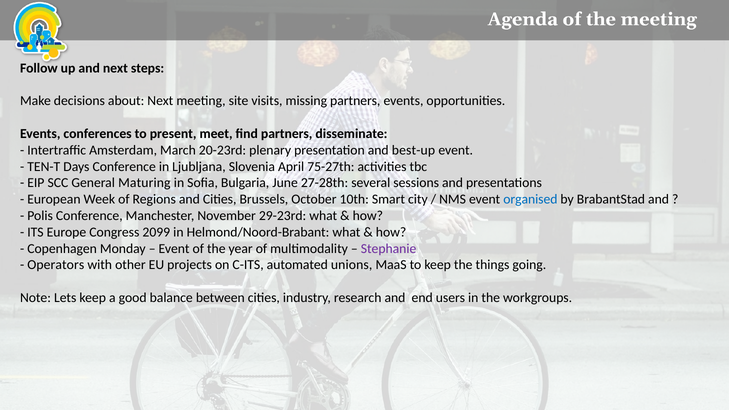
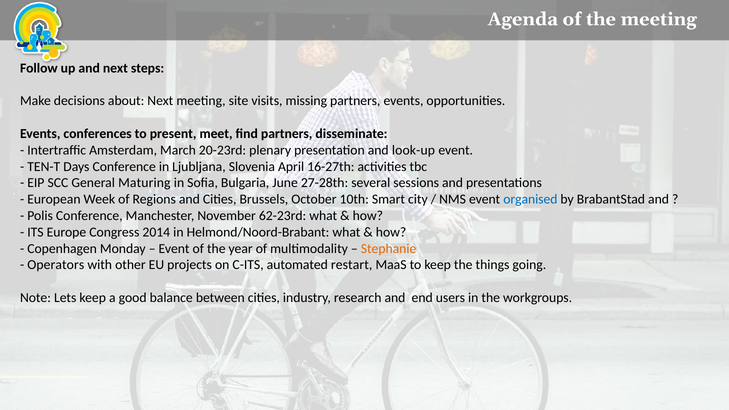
best-up: best-up -> look-up
75-27th: 75-27th -> 16-27th
29-23rd: 29-23rd -> 62-23rd
2099: 2099 -> 2014
Stephanie colour: purple -> orange
unions: unions -> restart
